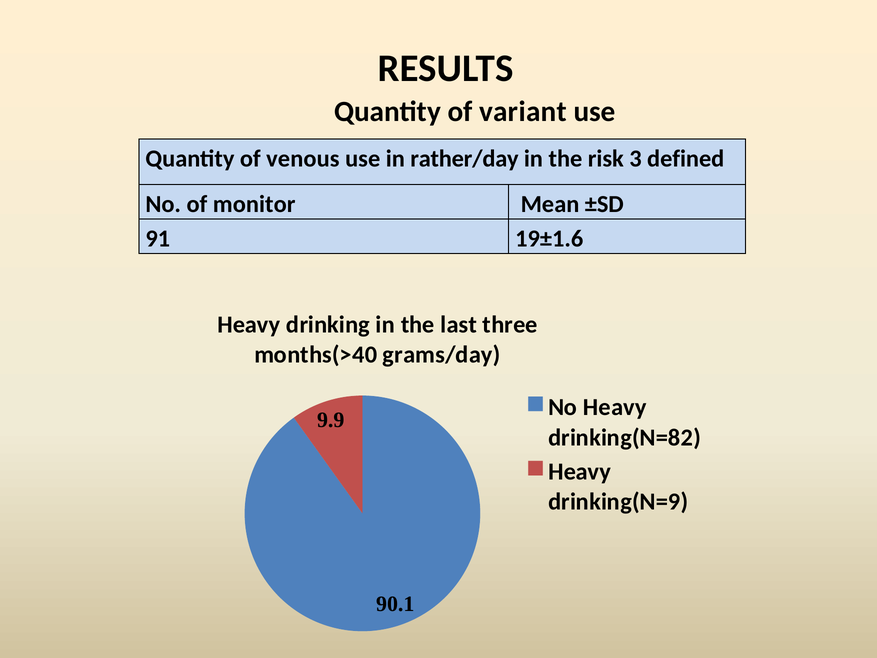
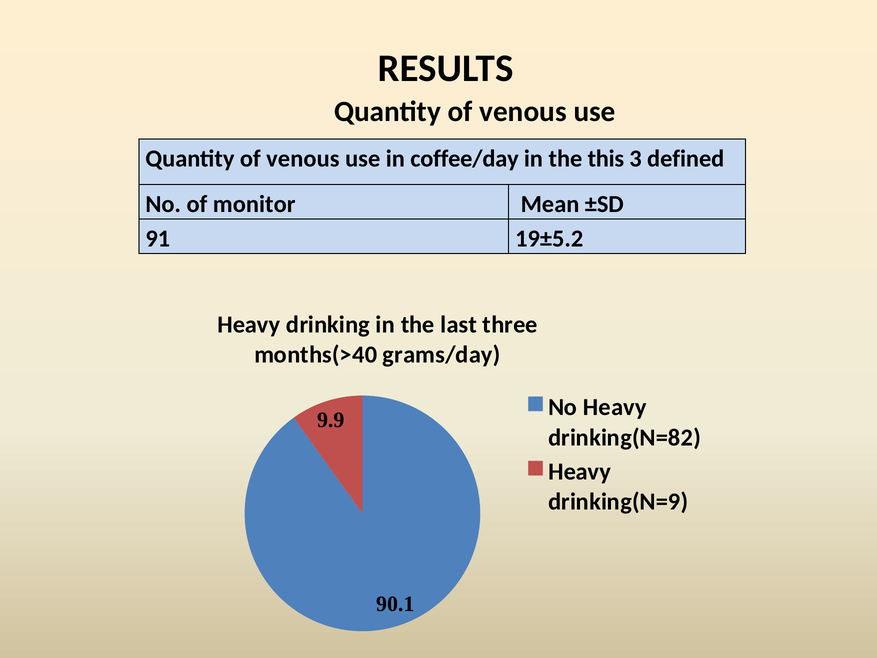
variant at (523, 112): variant -> venous
rather/day: rather/day -> coffee/day
risk: risk -> this
19±1.6: 19±1.6 -> 19±5.2
